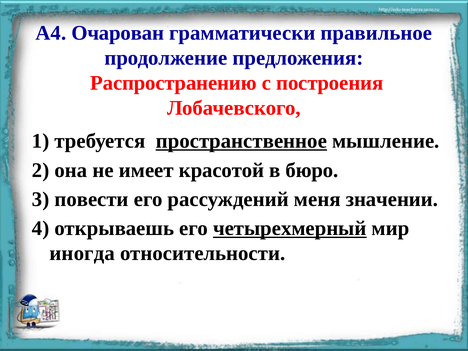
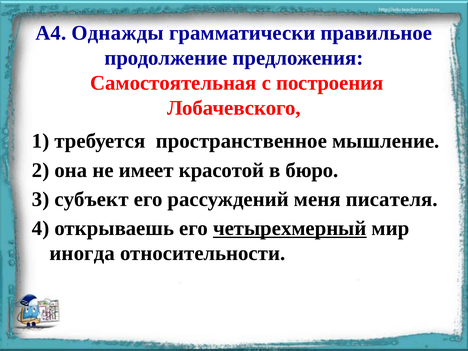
Очарован: Очарован -> Однажды
Распространению: Распространению -> Самостоятельная
пространственное underline: present -> none
повести: повести -> субъект
значении: значении -> писателя
